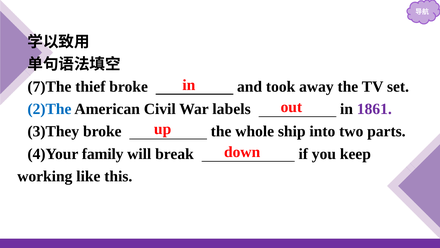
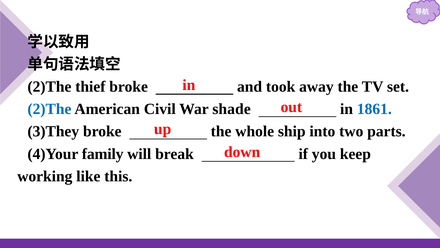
7)The at (49, 87): 7)The -> 2)The
labels: labels -> shade
1861 colour: purple -> blue
